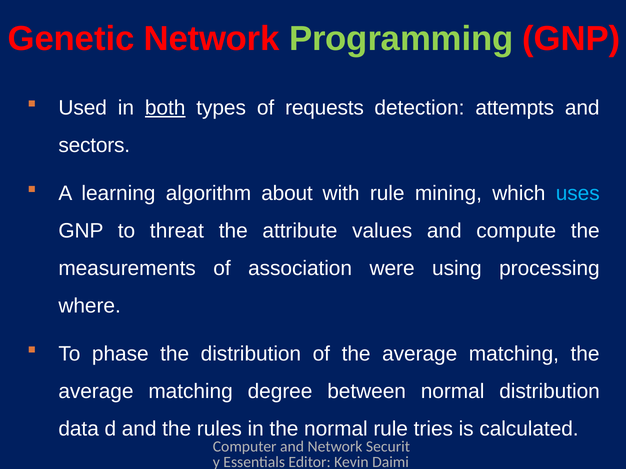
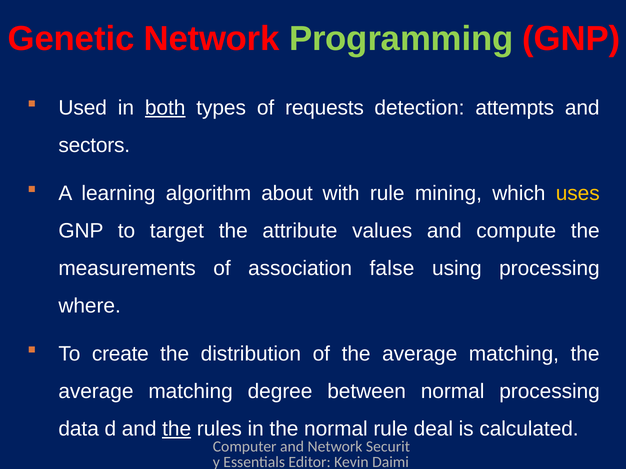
uses colour: light blue -> yellow
threat: threat -> target
were: were -> false
phase: phase -> create
normal distribution: distribution -> processing
the at (177, 429) underline: none -> present
tries: tries -> deal
